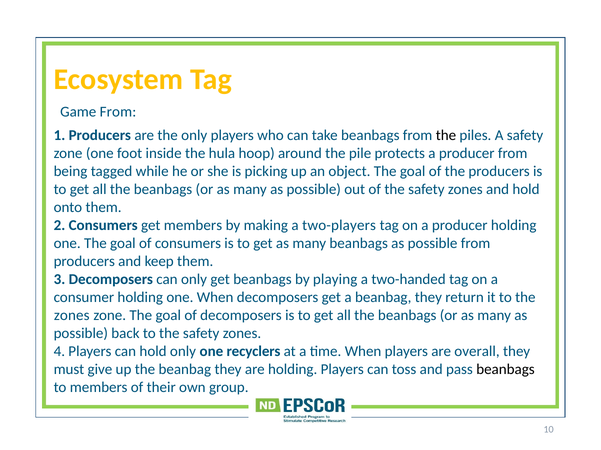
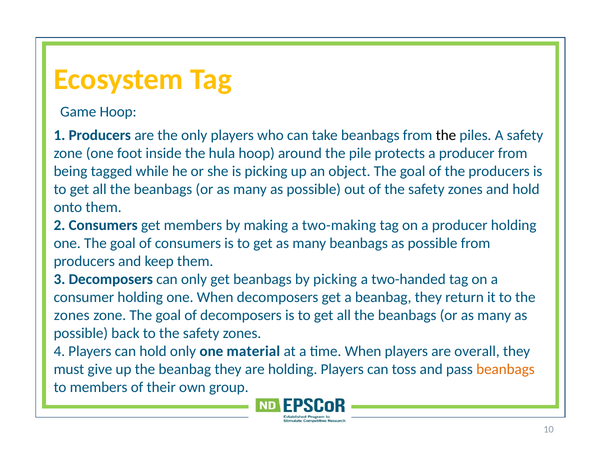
Game From: From -> Hoop
two-players: two-players -> two-making
by playing: playing -> picking
recyclers: recyclers -> material
beanbags at (505, 370) colour: black -> orange
